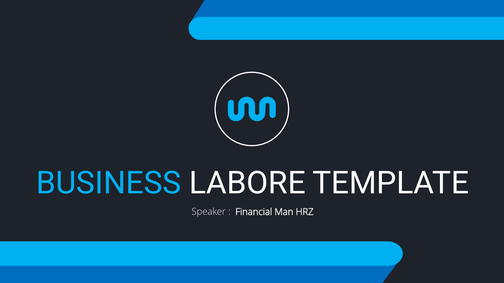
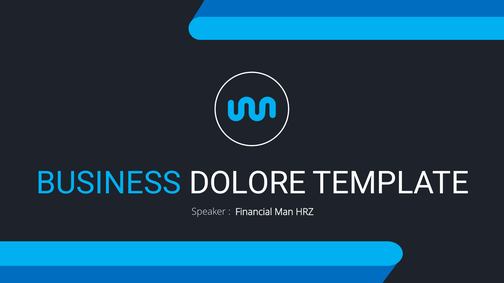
LABORE: LABORE -> DOLORE
